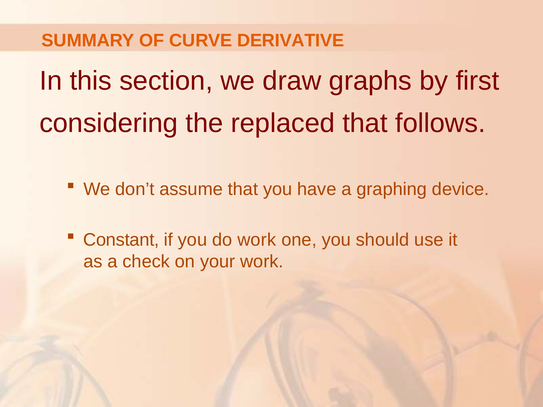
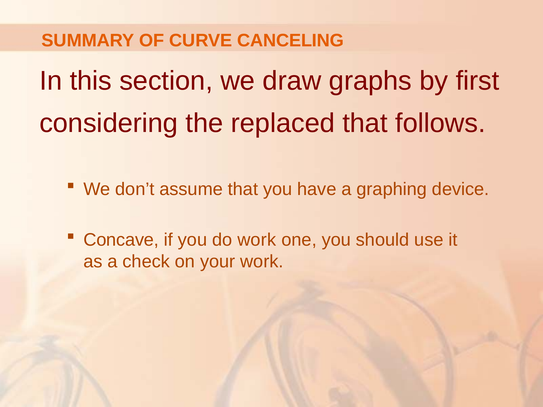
DERIVATIVE: DERIVATIVE -> CANCELING
Constant: Constant -> Concave
